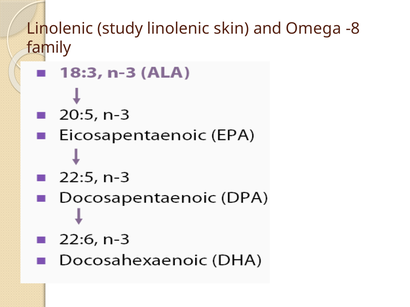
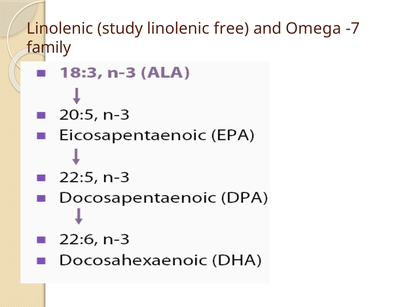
skin: skin -> free
-8: -8 -> -7
